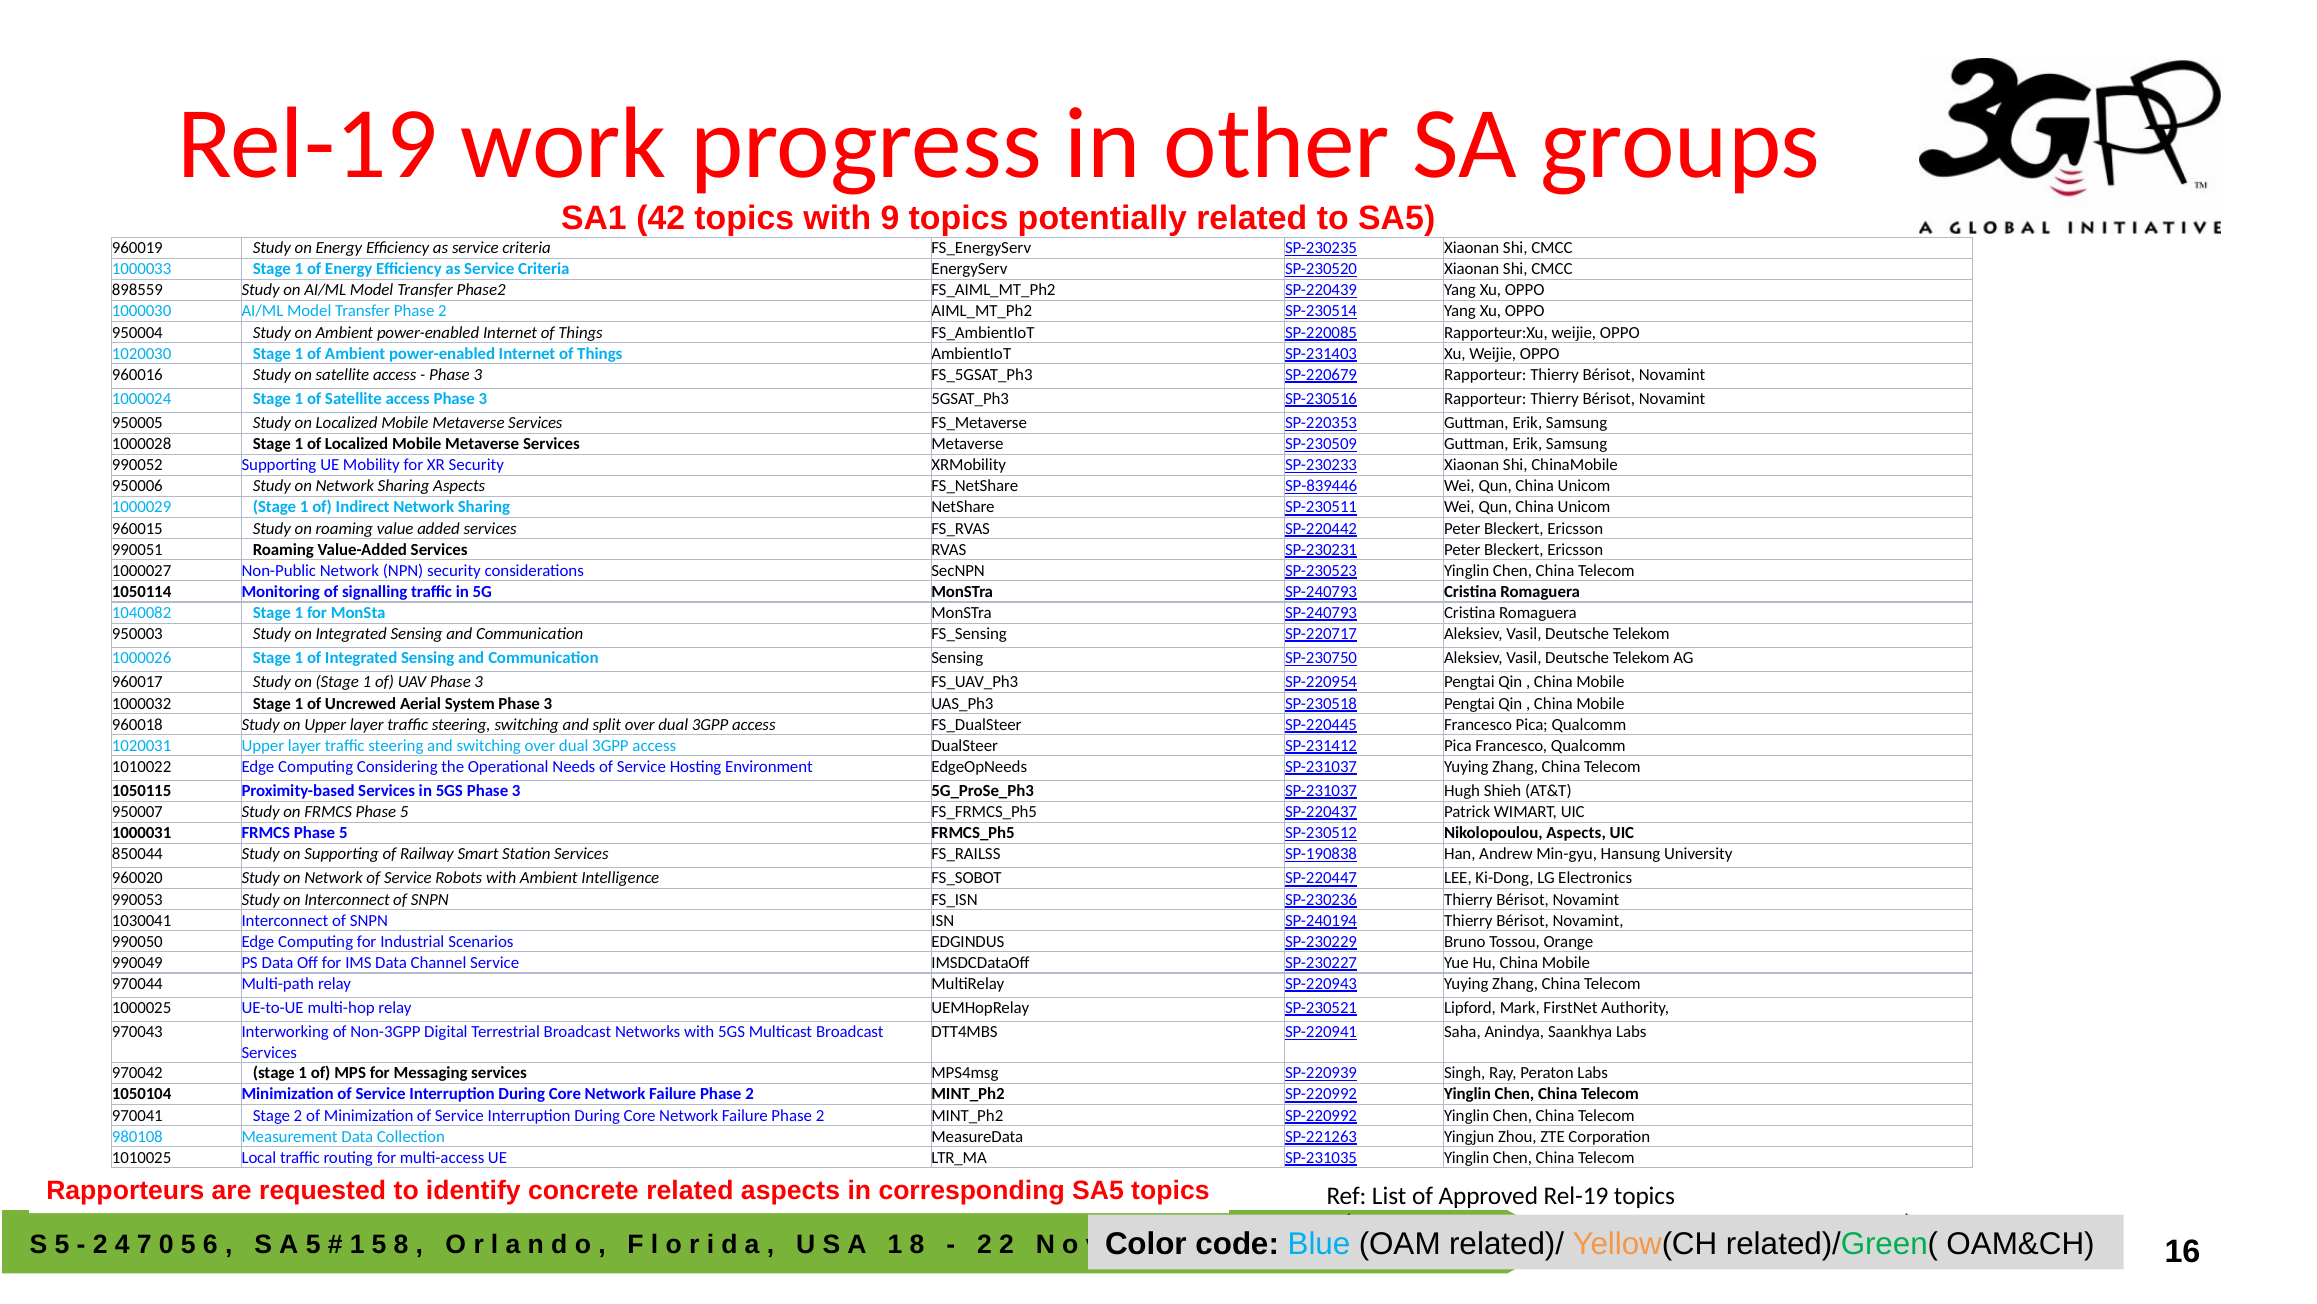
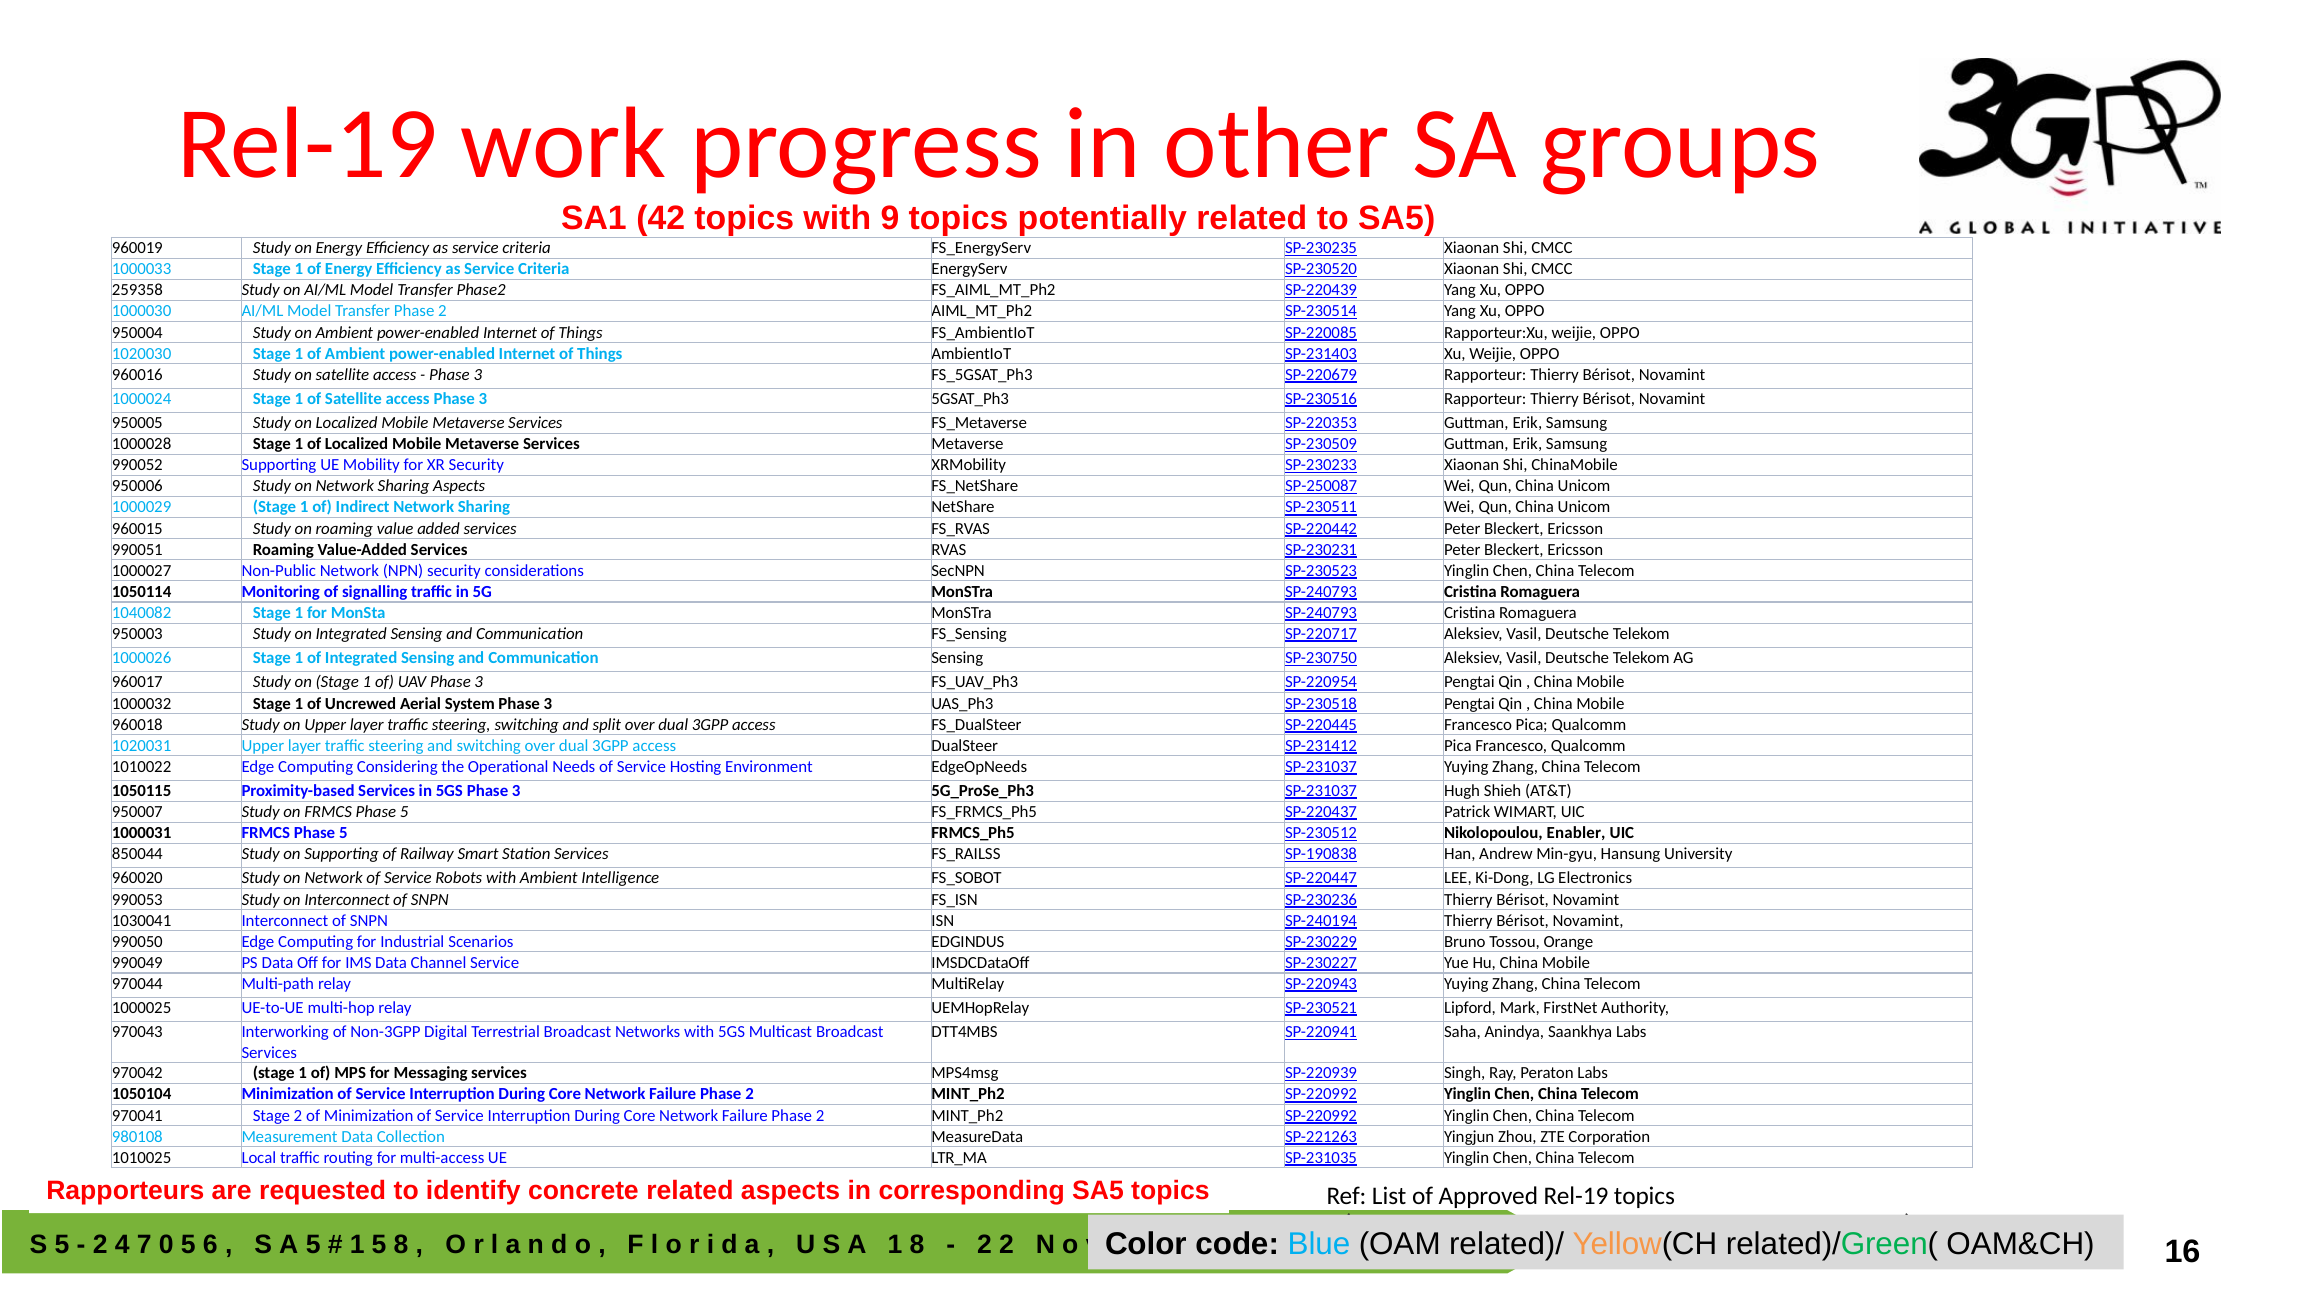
898559: 898559 -> 259358
SP-839446: SP-839446 -> SP-250087
Nikolopoulou Aspects: Aspects -> Enabler
